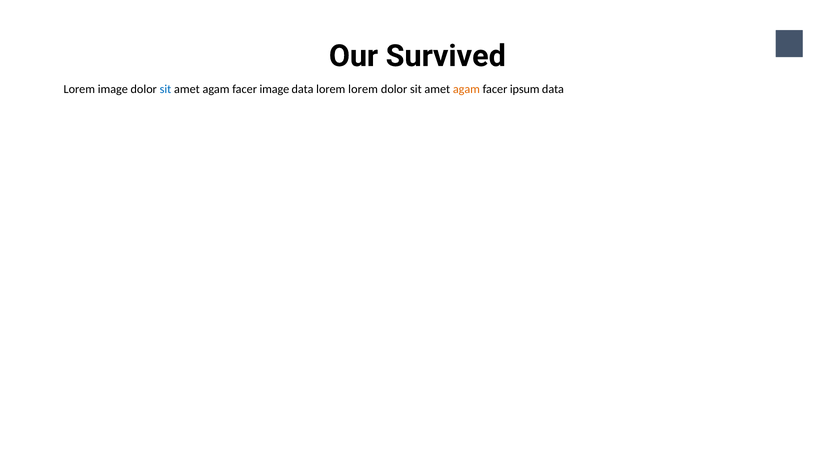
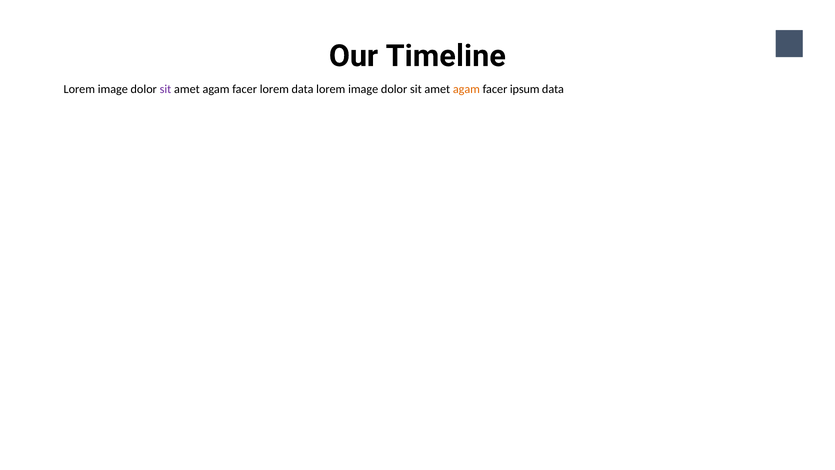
Survived: Survived -> Timeline
sit at (165, 89) colour: blue -> purple
facer image: image -> lorem
data lorem lorem: lorem -> image
